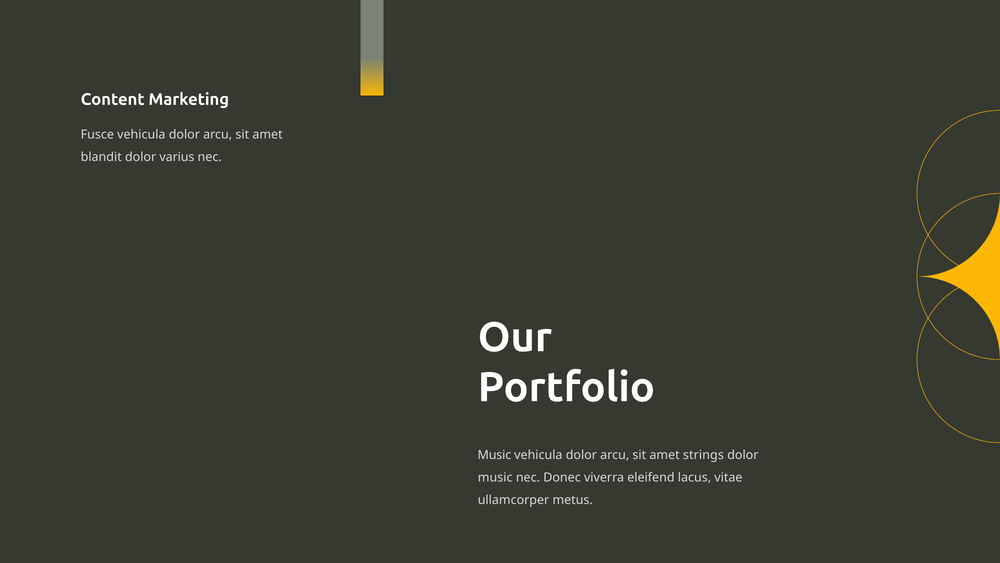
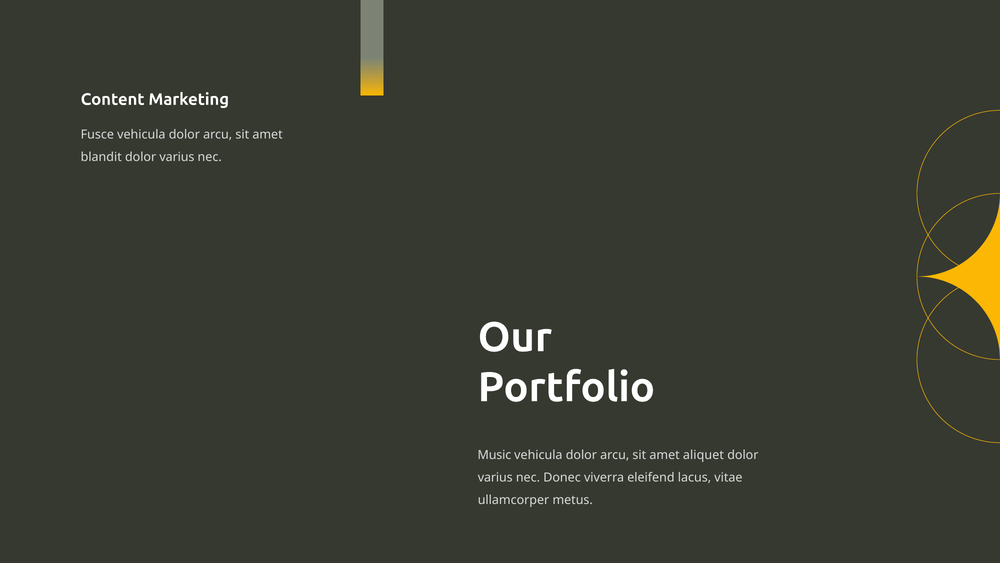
strings: strings -> aliquet
music at (495, 477): music -> varius
